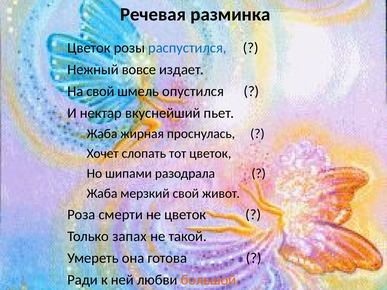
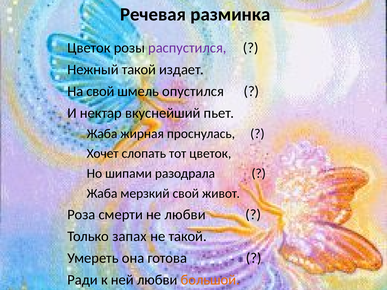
распустился colour: blue -> purple
Нежный вовсе: вовсе -> такой
не цветок: цветок -> любви
